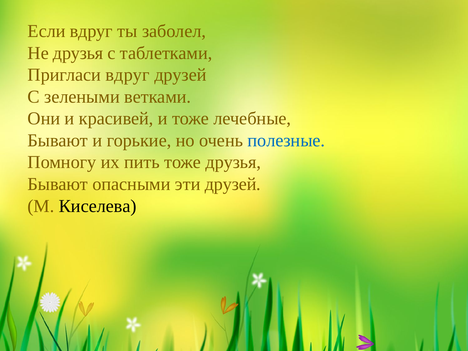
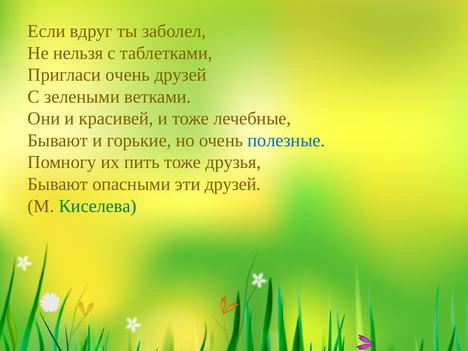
Не друзья: друзья -> нельзя
Пригласи вдруг: вдруг -> очень
Киселева colour: black -> green
